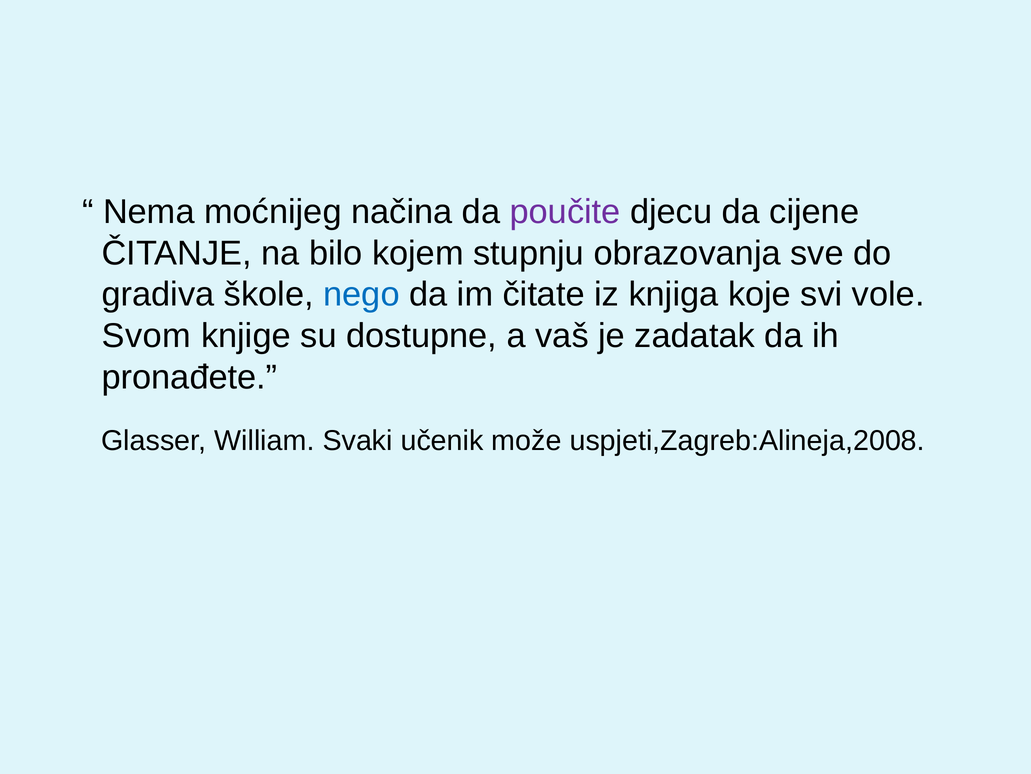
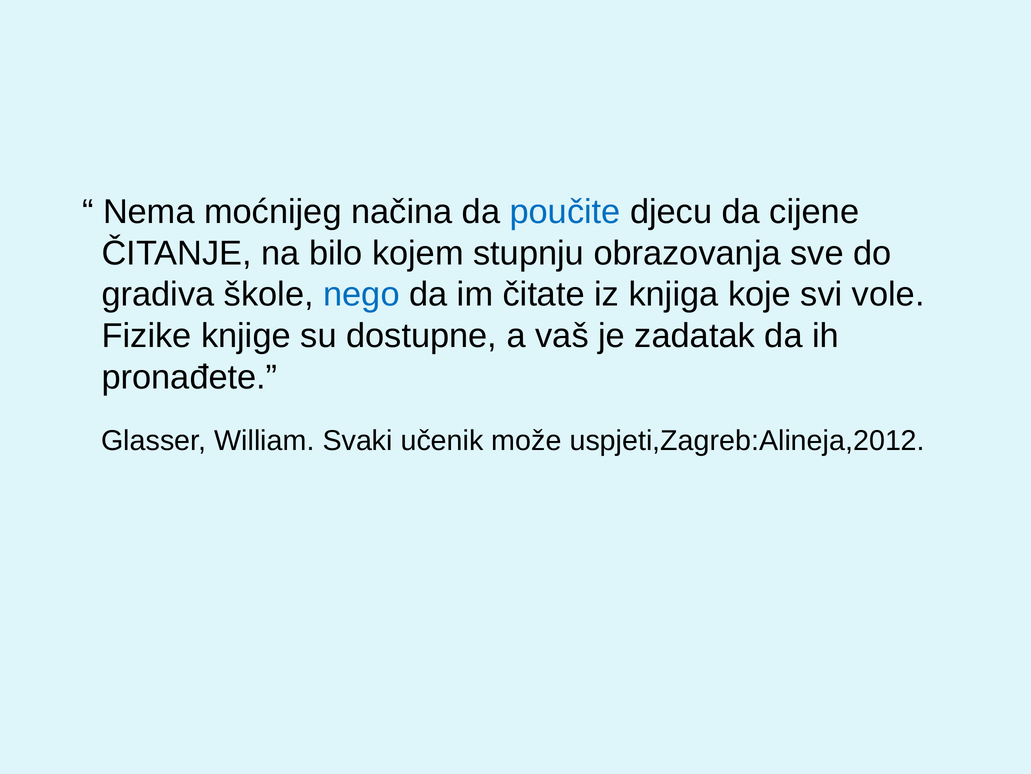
poučite colour: purple -> blue
Svom: Svom -> Fizike
uspjeti,Zagreb:Alineja,2008: uspjeti,Zagreb:Alineja,2008 -> uspjeti,Zagreb:Alineja,2012
